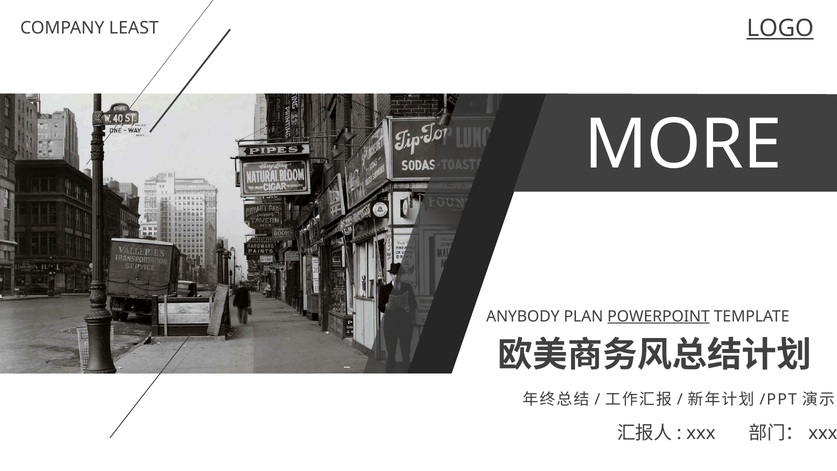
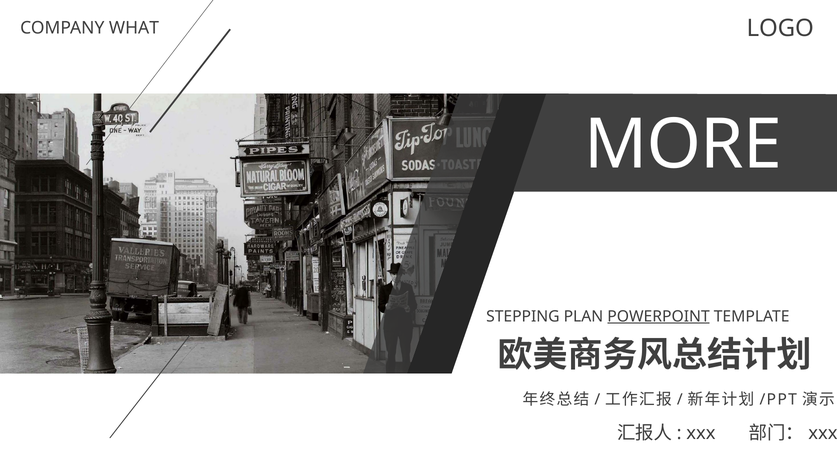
LOGO underline: present -> none
LEAST: LEAST -> WHAT
ANYBODY: ANYBODY -> STEPPING
